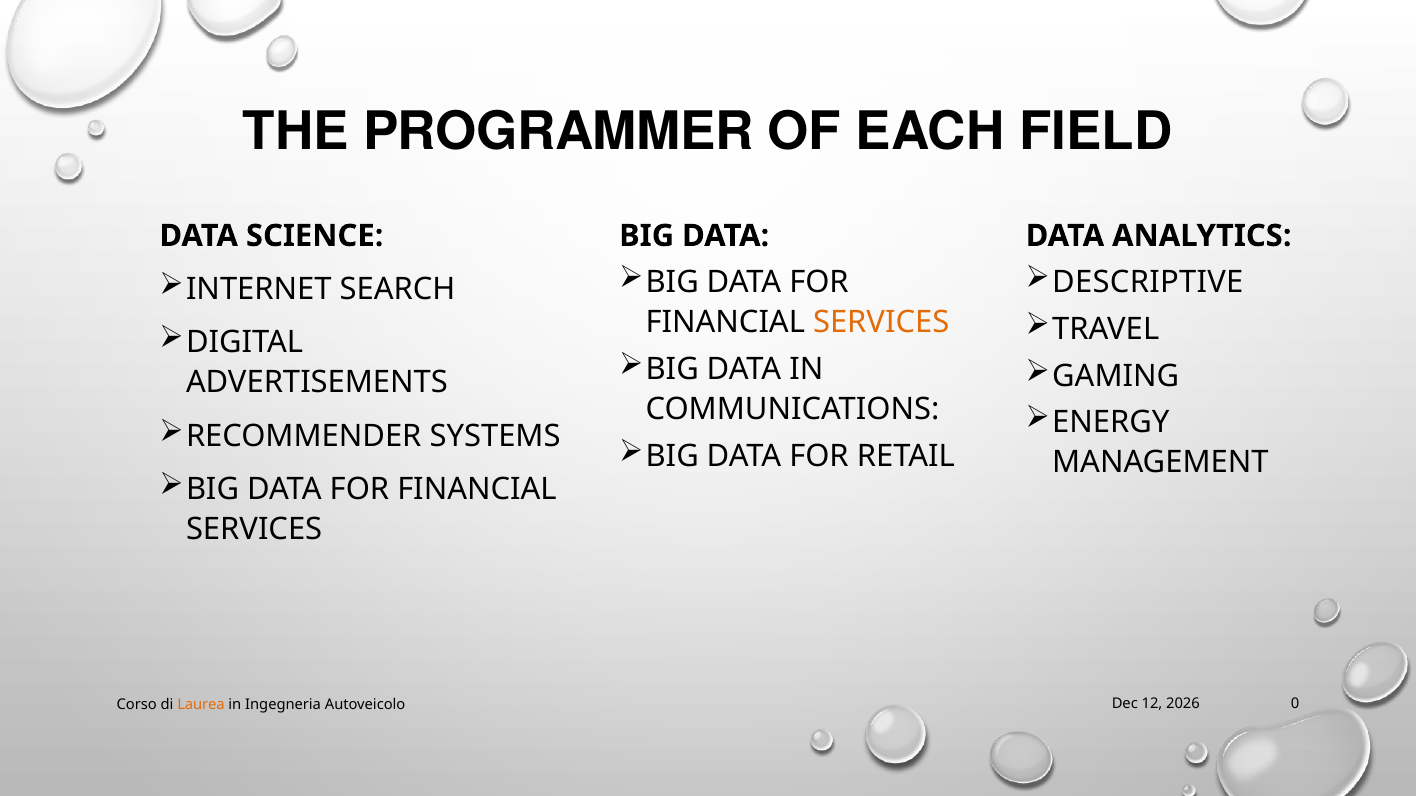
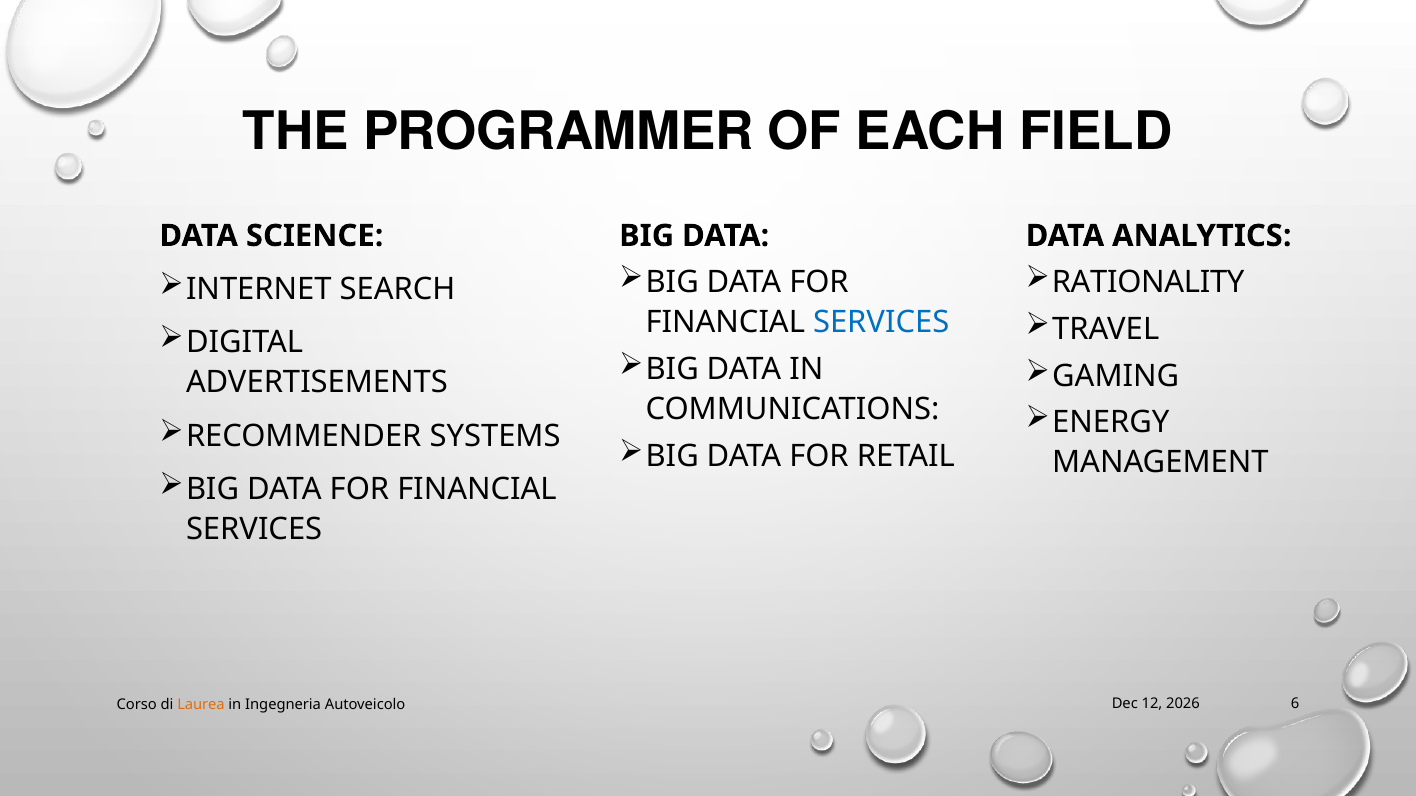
DESCRIPTIVE: DESCRIPTIVE -> RATIONALITY
SERVICES at (881, 323) colour: orange -> blue
0: 0 -> 6
